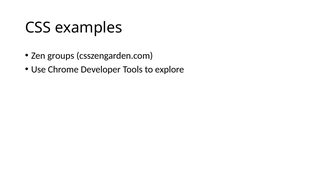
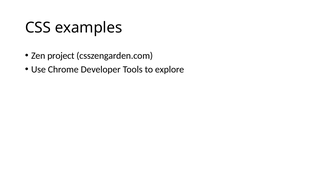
groups: groups -> project
